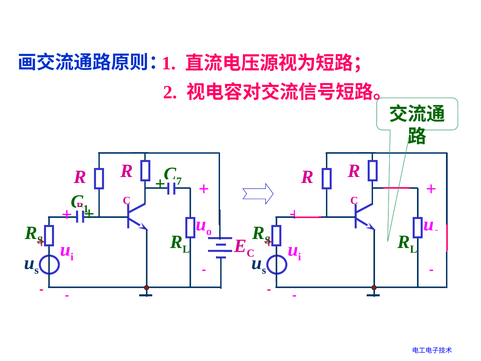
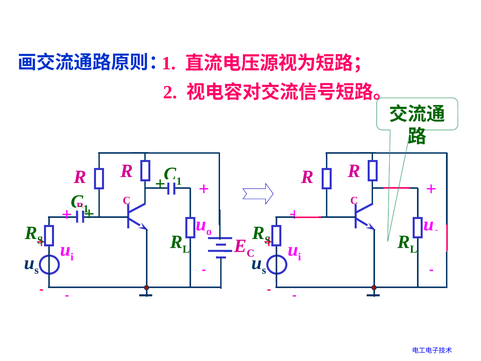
7: 7 -> 1
